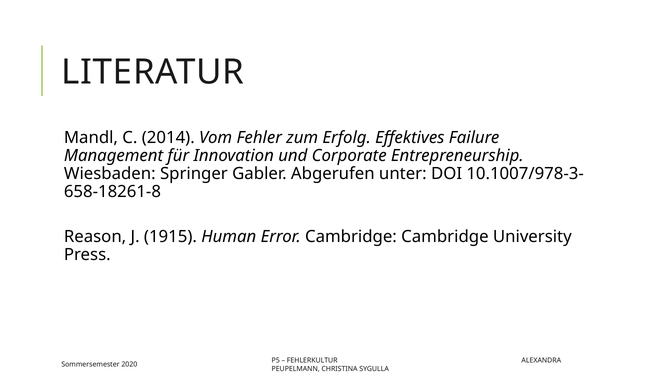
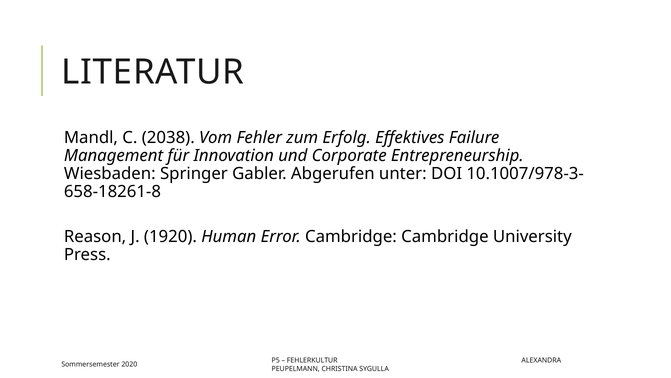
2014: 2014 -> 2038
1915: 1915 -> 1920
